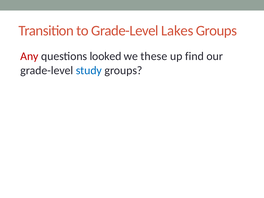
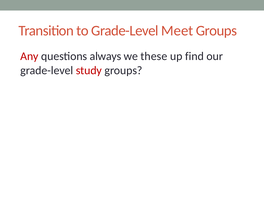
Lakes: Lakes -> Meet
looked: looked -> always
study colour: blue -> red
